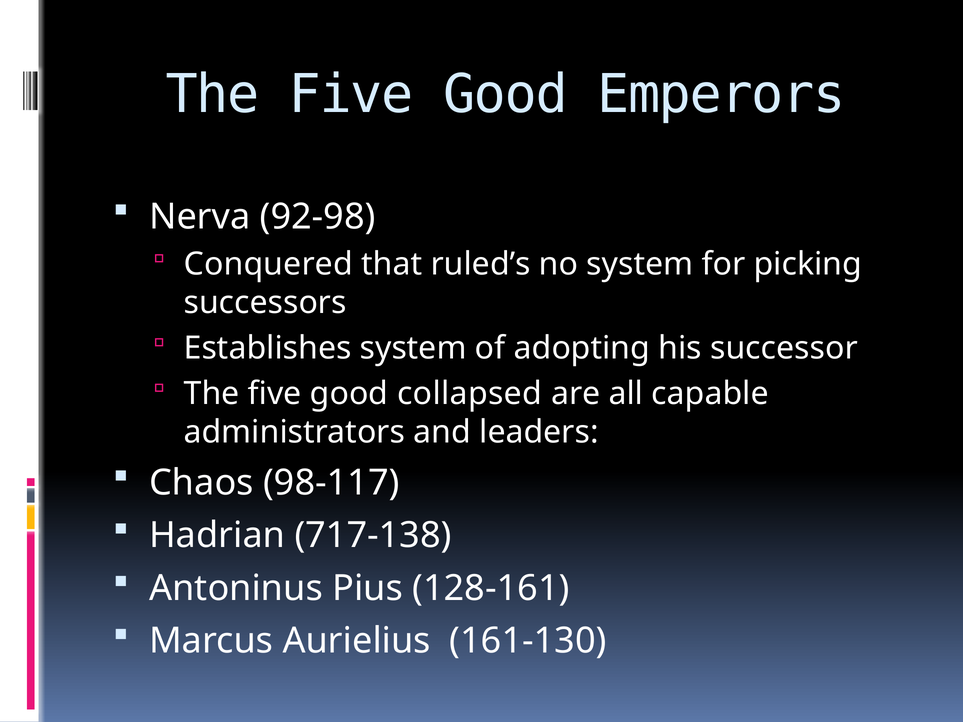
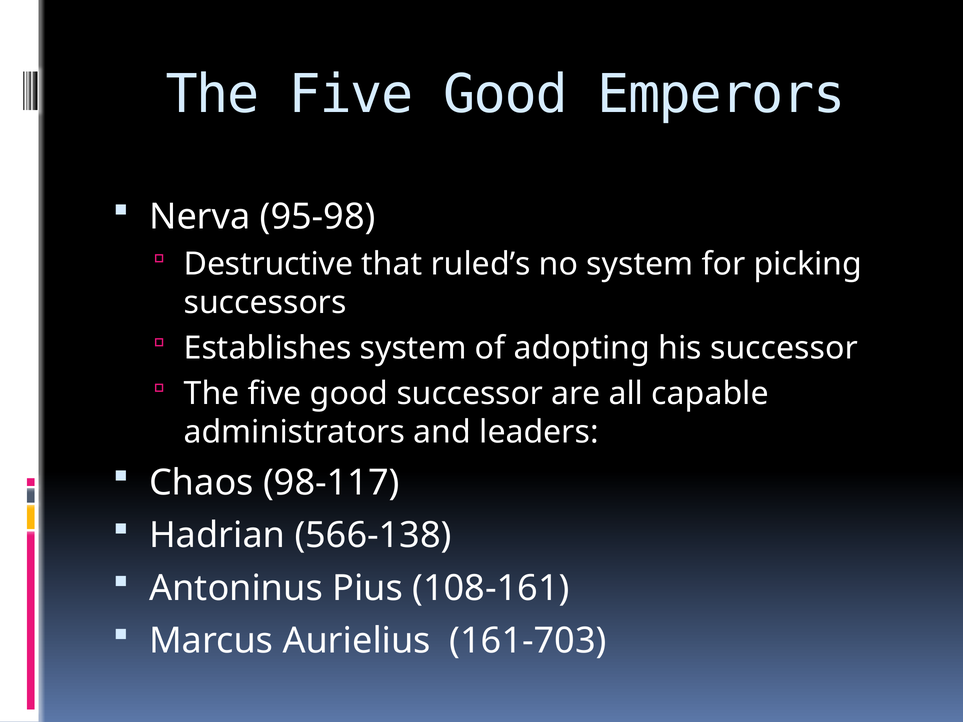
92-98: 92-98 -> 95-98
Conquered: Conquered -> Destructive
good collapsed: collapsed -> successor
717-138: 717-138 -> 566-138
128-161: 128-161 -> 108-161
161-130: 161-130 -> 161-703
